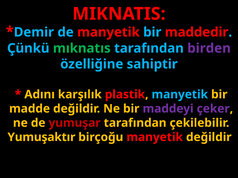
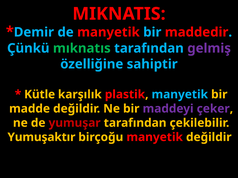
birden: birden -> gelmiş
Adını: Adını -> Kütle
